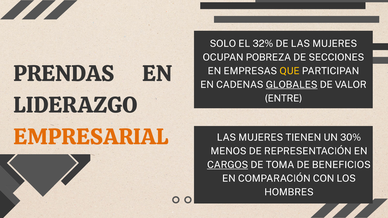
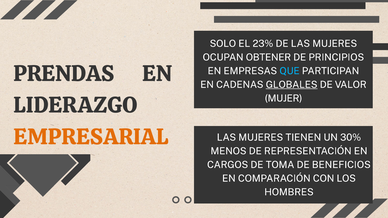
32%: 32% -> 23%
POBREZA: POBREZA -> OBTENER
SECCIONES: SECCIONES -> PRINCIPIOS
QUE colour: yellow -> light blue
ENTRE: ENTRE -> MUJER
CARGOS underline: present -> none
